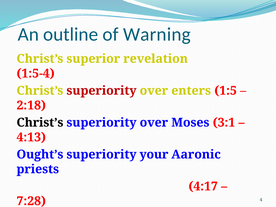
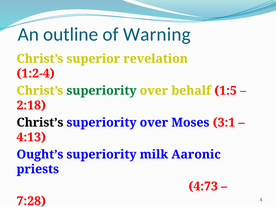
1:5-4: 1:5-4 -> 1:2-4
superiority at (101, 91) colour: red -> green
enters: enters -> behalf
your: your -> milk
4:17: 4:17 -> 4:73
